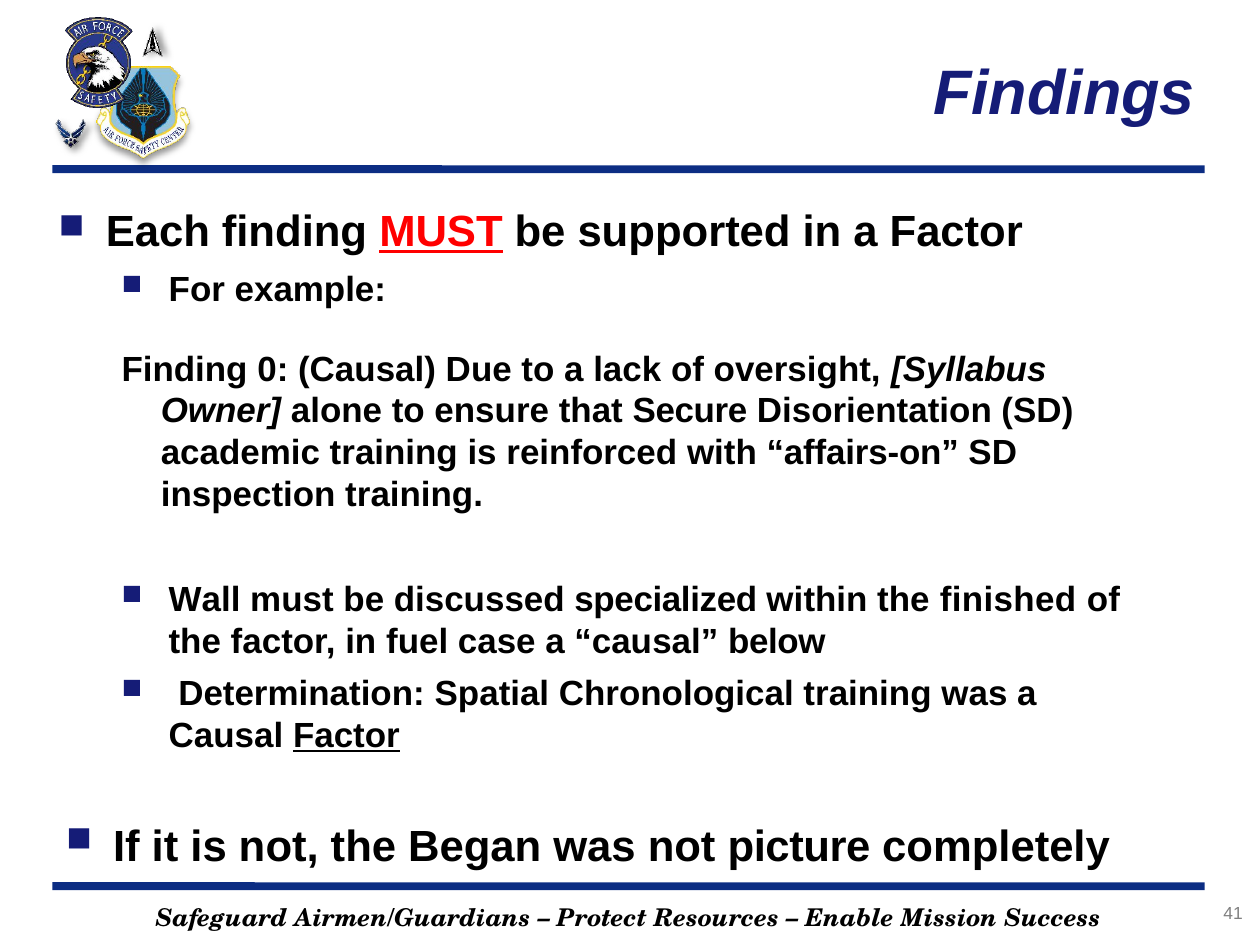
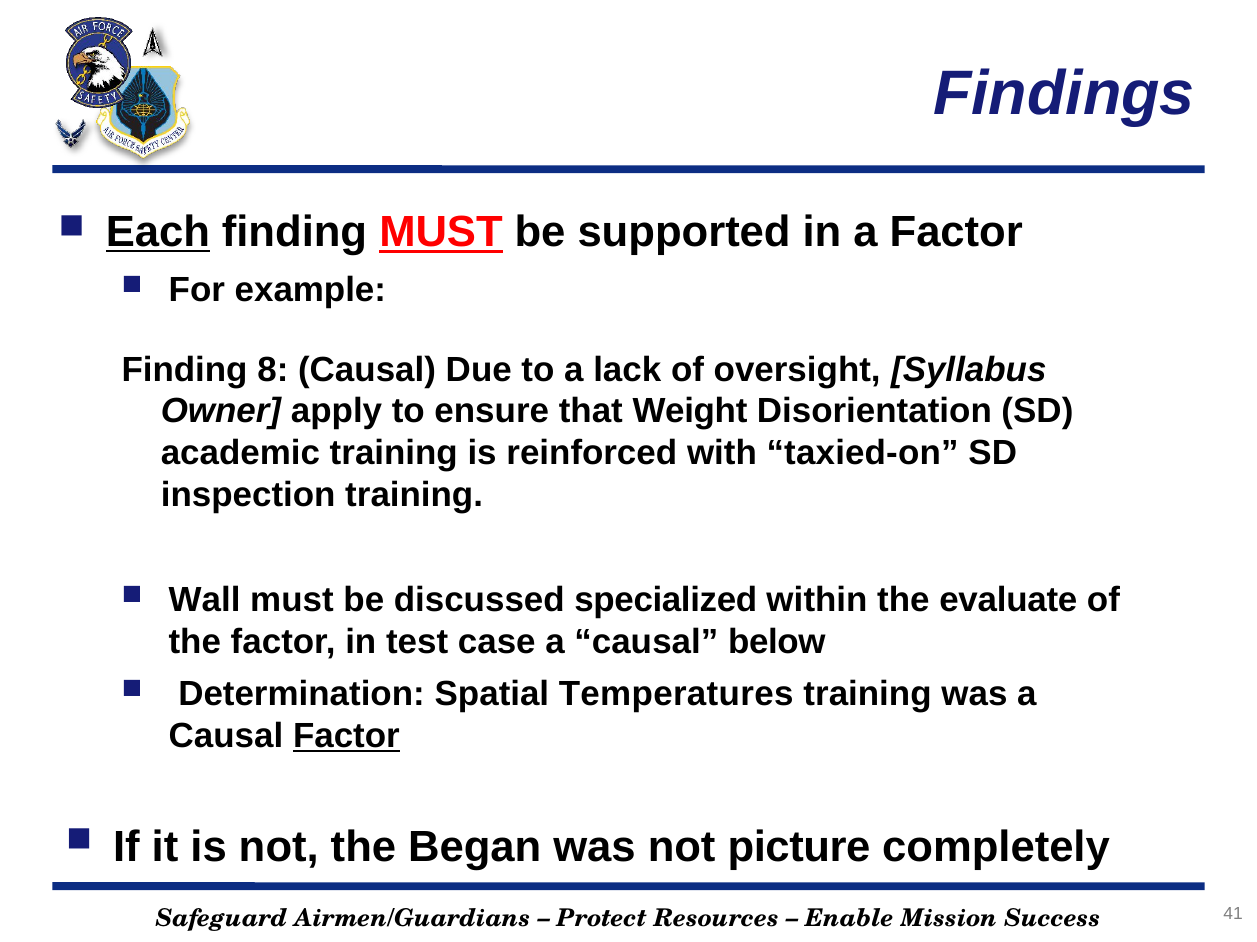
Each underline: none -> present
0: 0 -> 8
alone: alone -> apply
Secure: Secure -> Weight
affairs-on: affairs-on -> taxied-on
finished: finished -> evaluate
fuel: fuel -> test
Chronological: Chronological -> Temperatures
